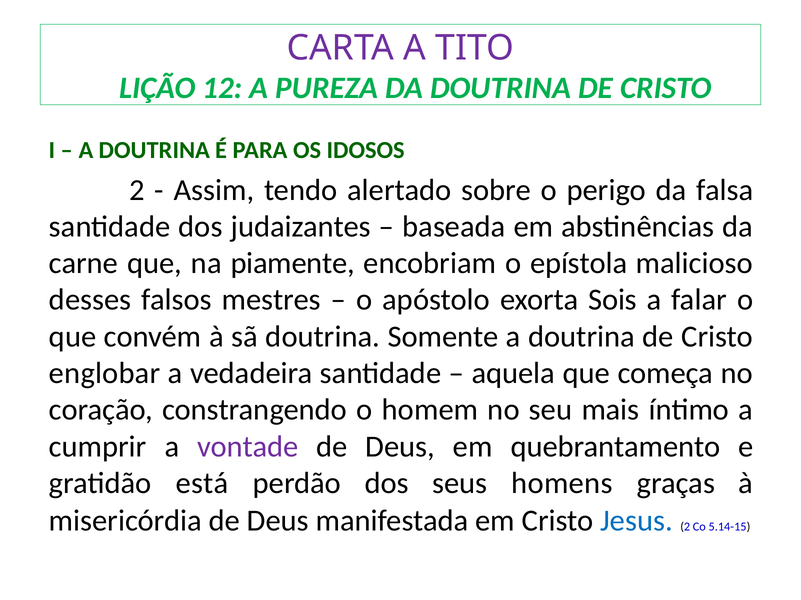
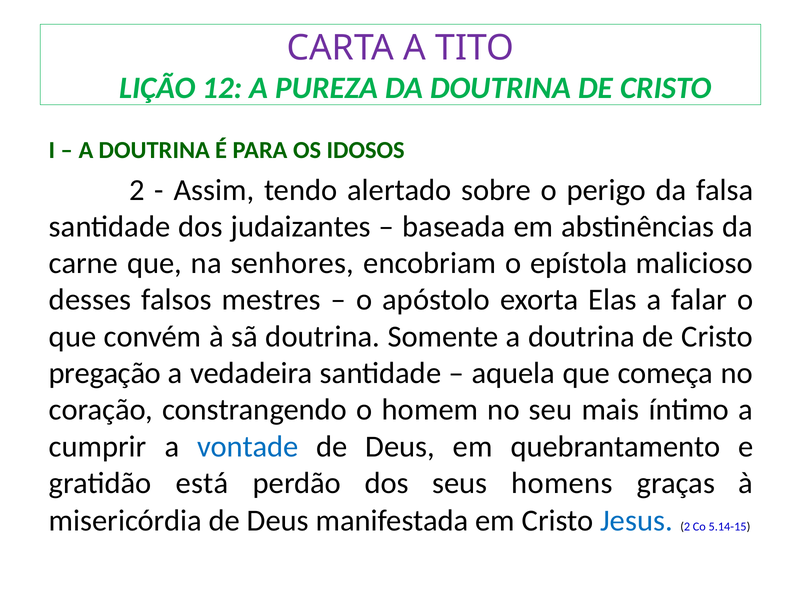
piamente: piamente -> senhores
Sois: Sois -> Elas
englobar: englobar -> pregação
vontade colour: purple -> blue
